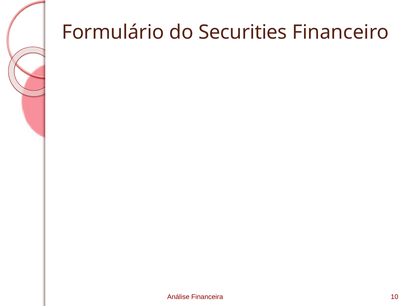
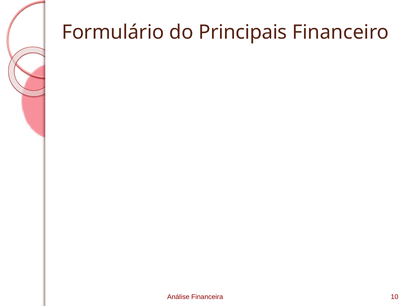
Securities: Securities -> Principais
